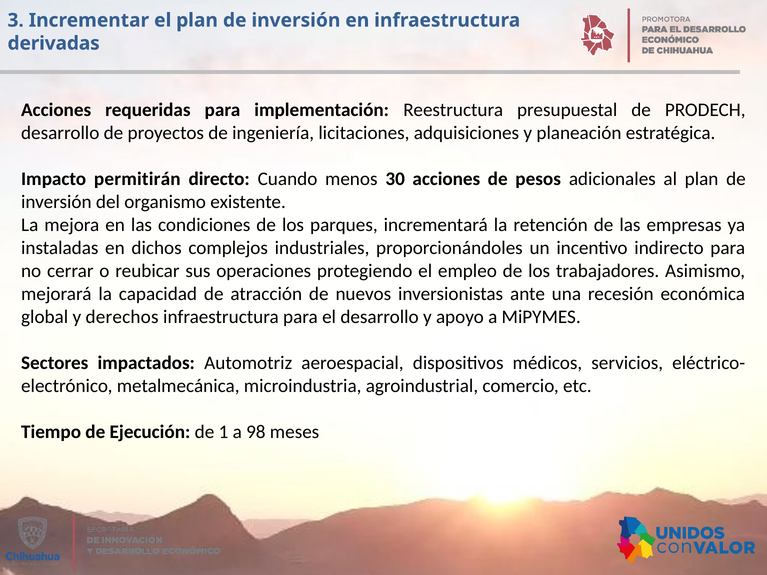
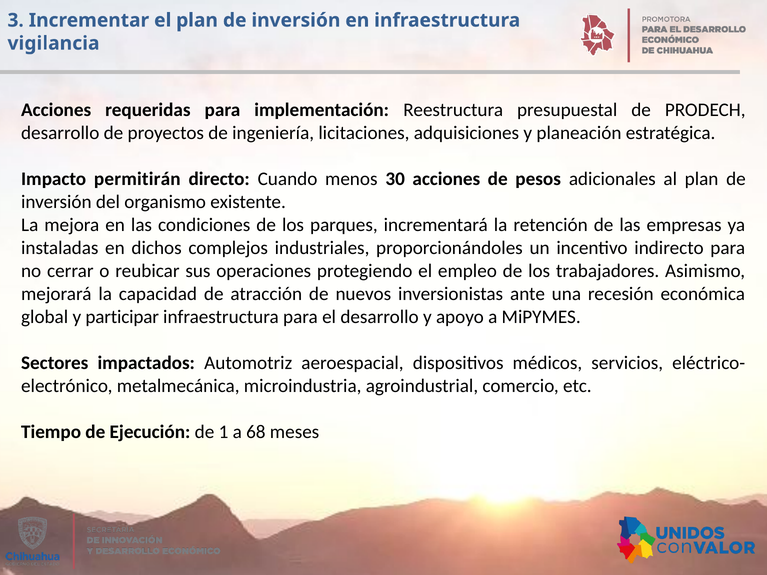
derivadas: derivadas -> vigilancia
derechos: derechos -> participar
98: 98 -> 68
